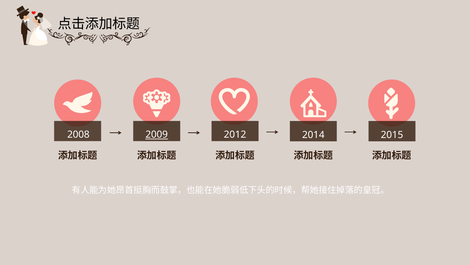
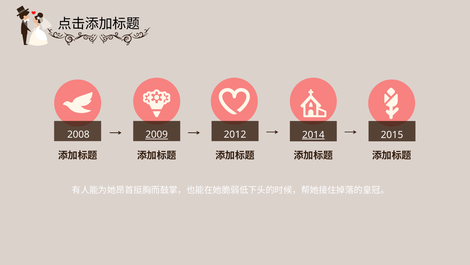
2014 underline: none -> present
